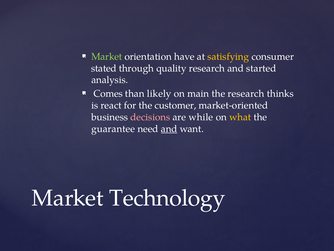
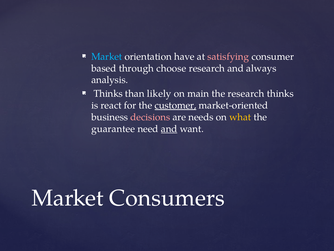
Market at (107, 56) colour: light green -> light blue
satisfying colour: yellow -> pink
stated: stated -> based
quality: quality -> choose
started: started -> always
Comes at (108, 93): Comes -> Thinks
customer underline: none -> present
while: while -> needs
Technology: Technology -> Consumers
